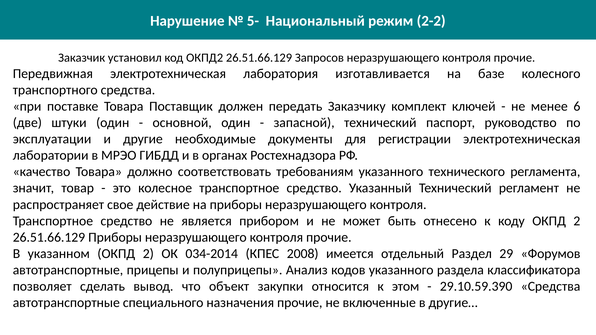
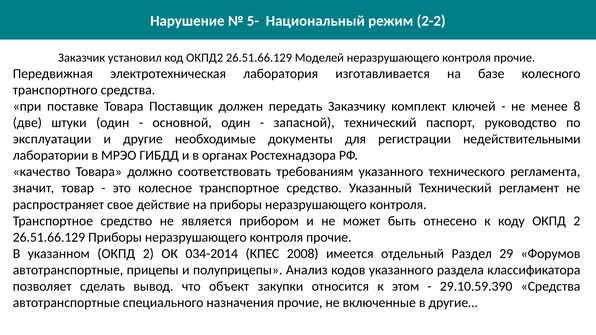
Запросов: Запросов -> Моделей
6: 6 -> 8
регистрации электротехническая: электротехническая -> недействительными
